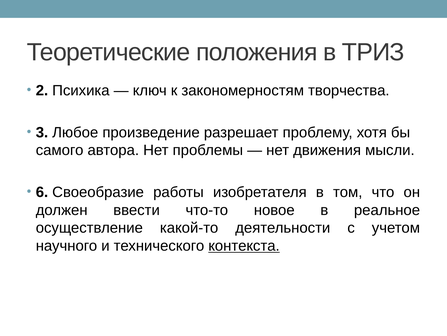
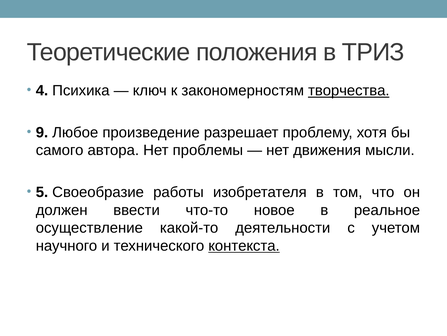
2: 2 -> 4
творчества underline: none -> present
3: 3 -> 9
6: 6 -> 5
